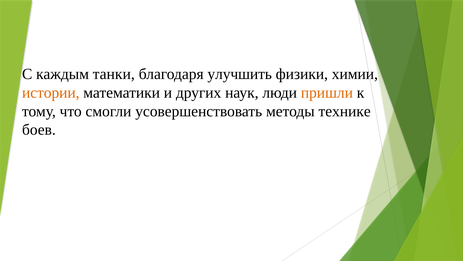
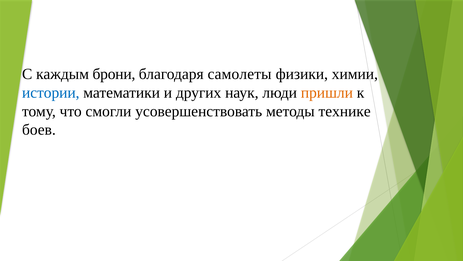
танки: танки -> брони
улучшить: улучшить -> самолеты
истории colour: orange -> blue
